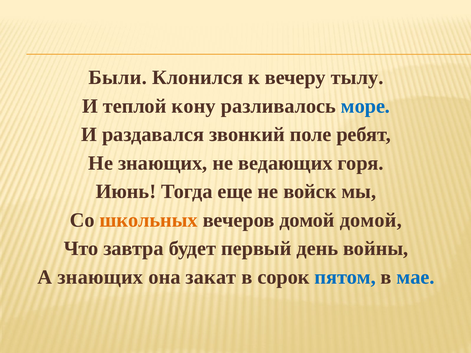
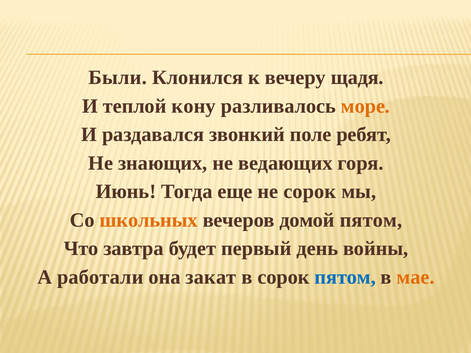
тылу: тылу -> щадя
море colour: blue -> orange
не войск: войск -> сорок
домой домой: домой -> пятом
А знающих: знающих -> работали
мае colour: blue -> orange
